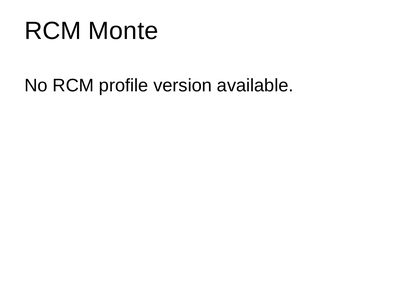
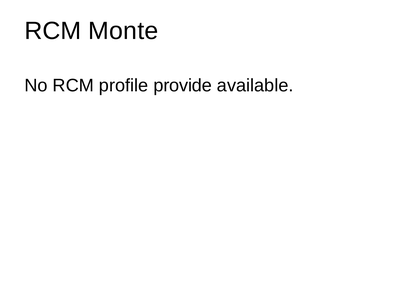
version: version -> provide
